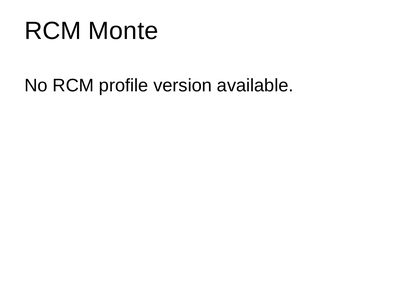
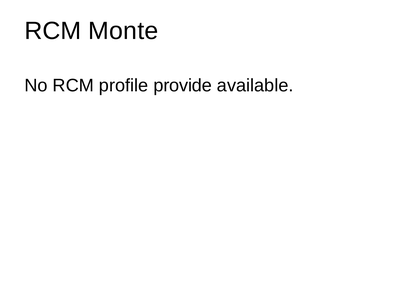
version: version -> provide
